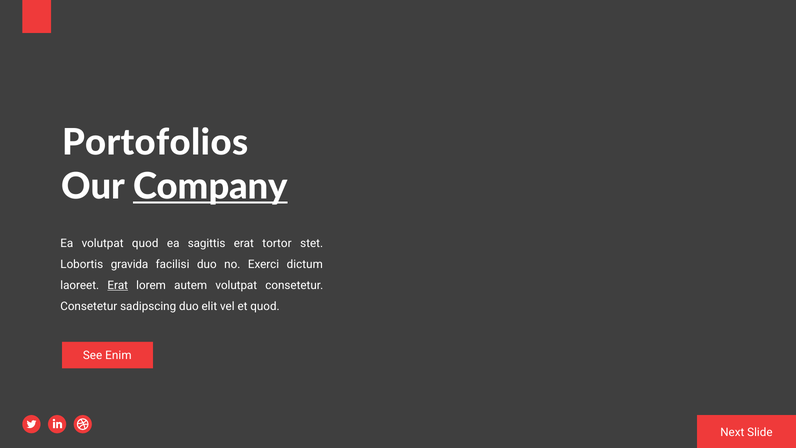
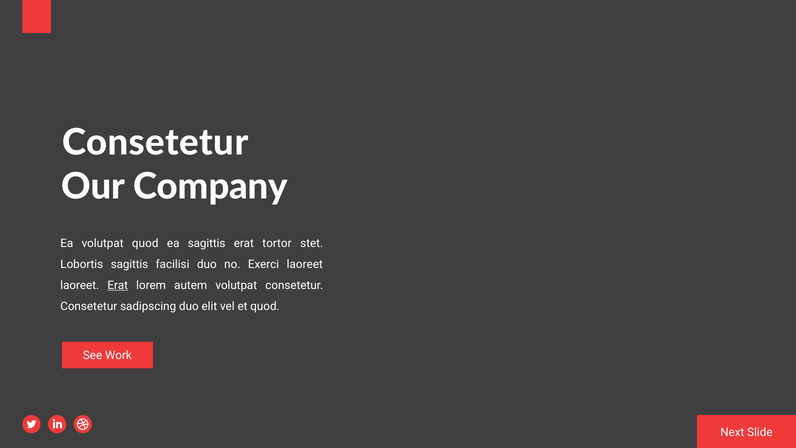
Portofolios at (155, 143): Portofolios -> Consetetur
Company underline: present -> none
Lobortis gravida: gravida -> sagittis
Exerci dictum: dictum -> laoreet
Enim: Enim -> Work
